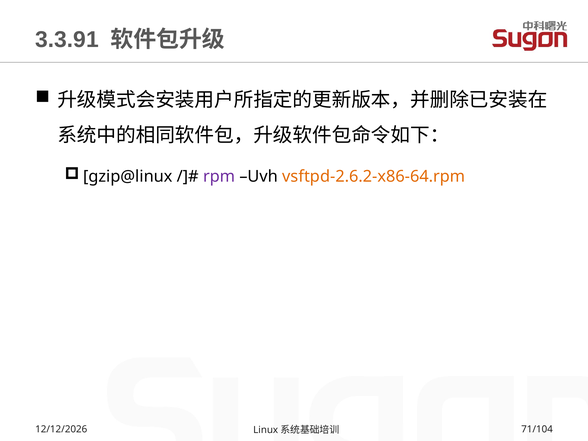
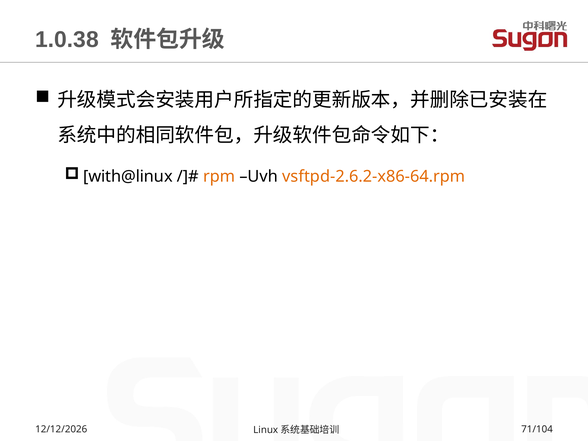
3.3.91: 3.3.91 -> 1.0.38
gzip@linux: gzip@linux -> with@linux
rpm colour: purple -> orange
